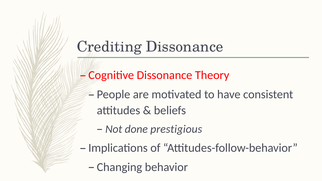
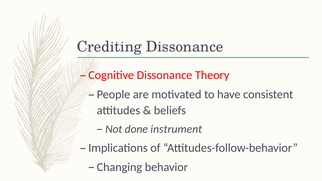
prestigious: prestigious -> instrument
